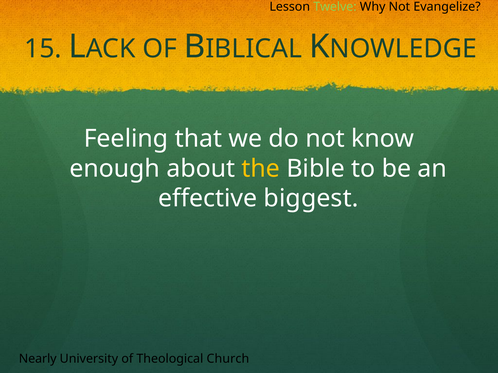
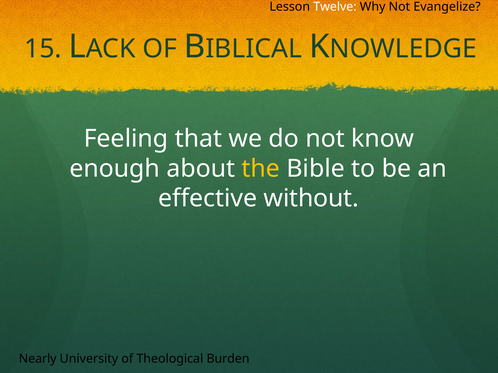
Twelve colour: light green -> white
biggest: biggest -> without
Church: Church -> Burden
